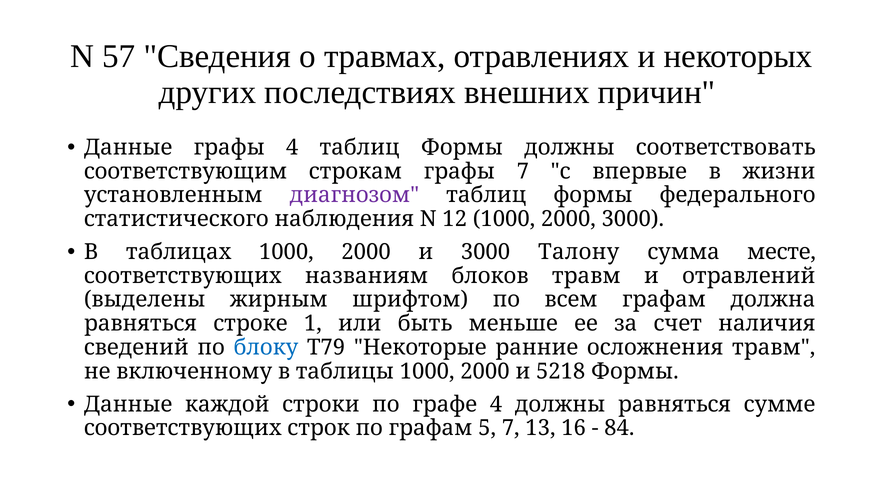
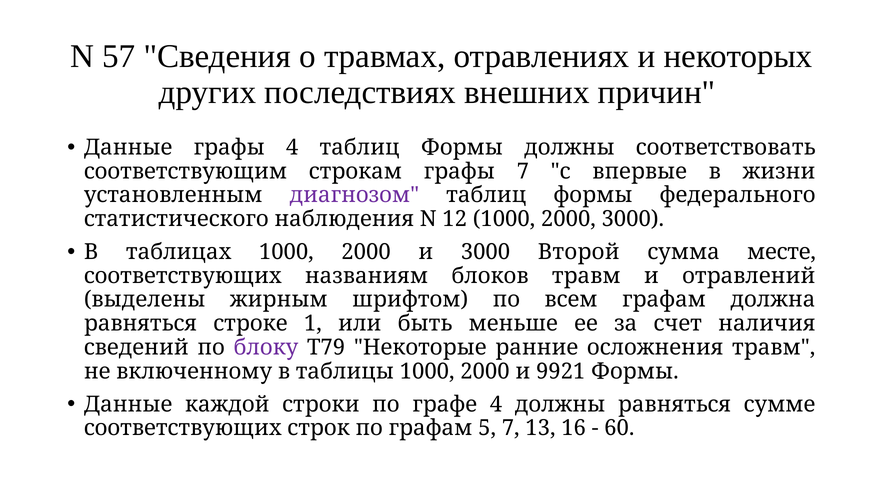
Талону: Талону -> Второй
блоку colour: blue -> purple
5218: 5218 -> 9921
84: 84 -> 60
